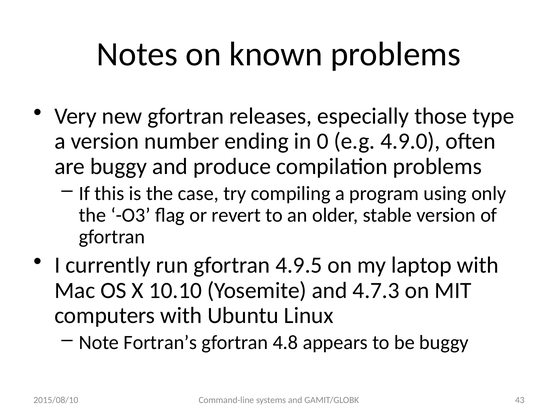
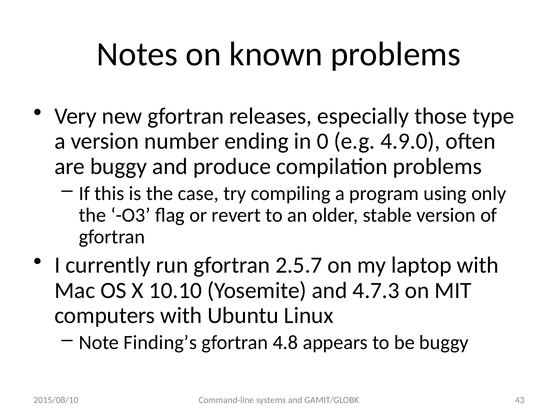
4.9.5: 4.9.5 -> 2.5.7
Fortran’s: Fortran’s -> Finding’s
